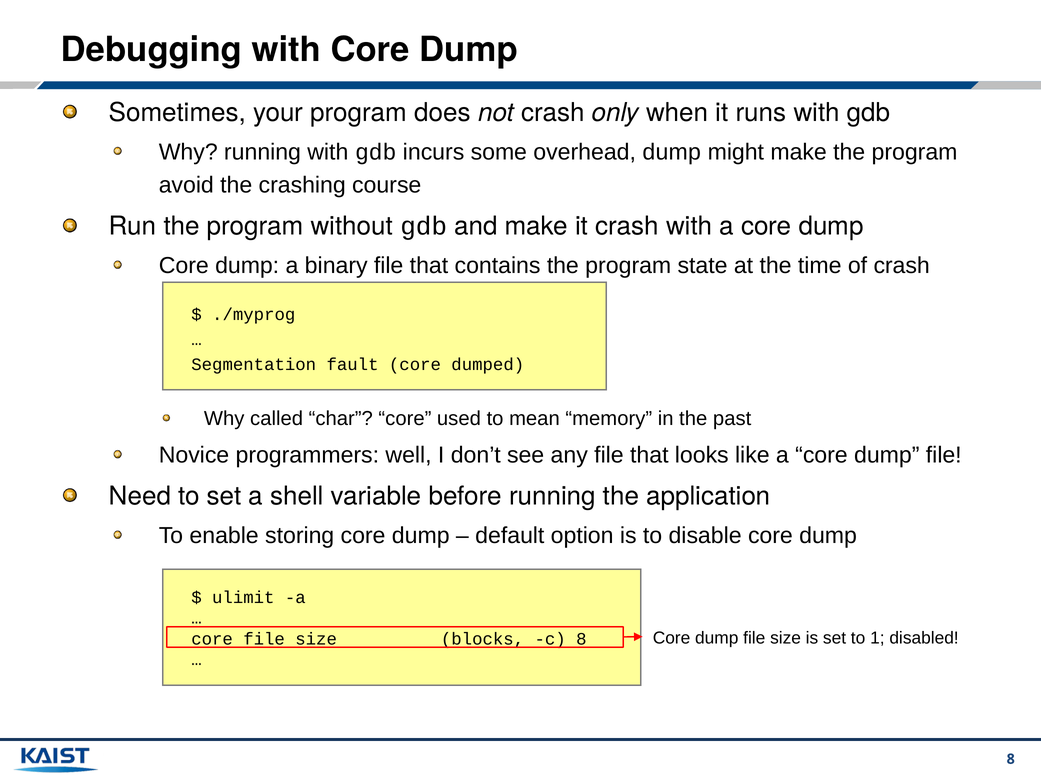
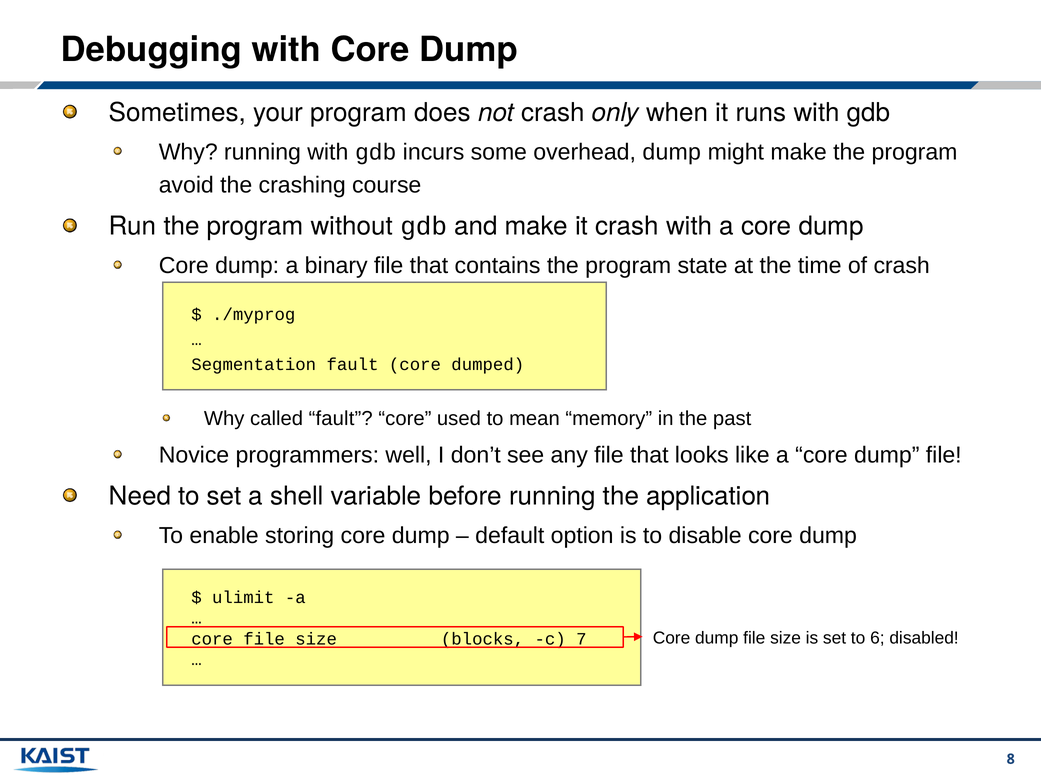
called char: char -> fault
1: 1 -> 6
c 8: 8 -> 7
